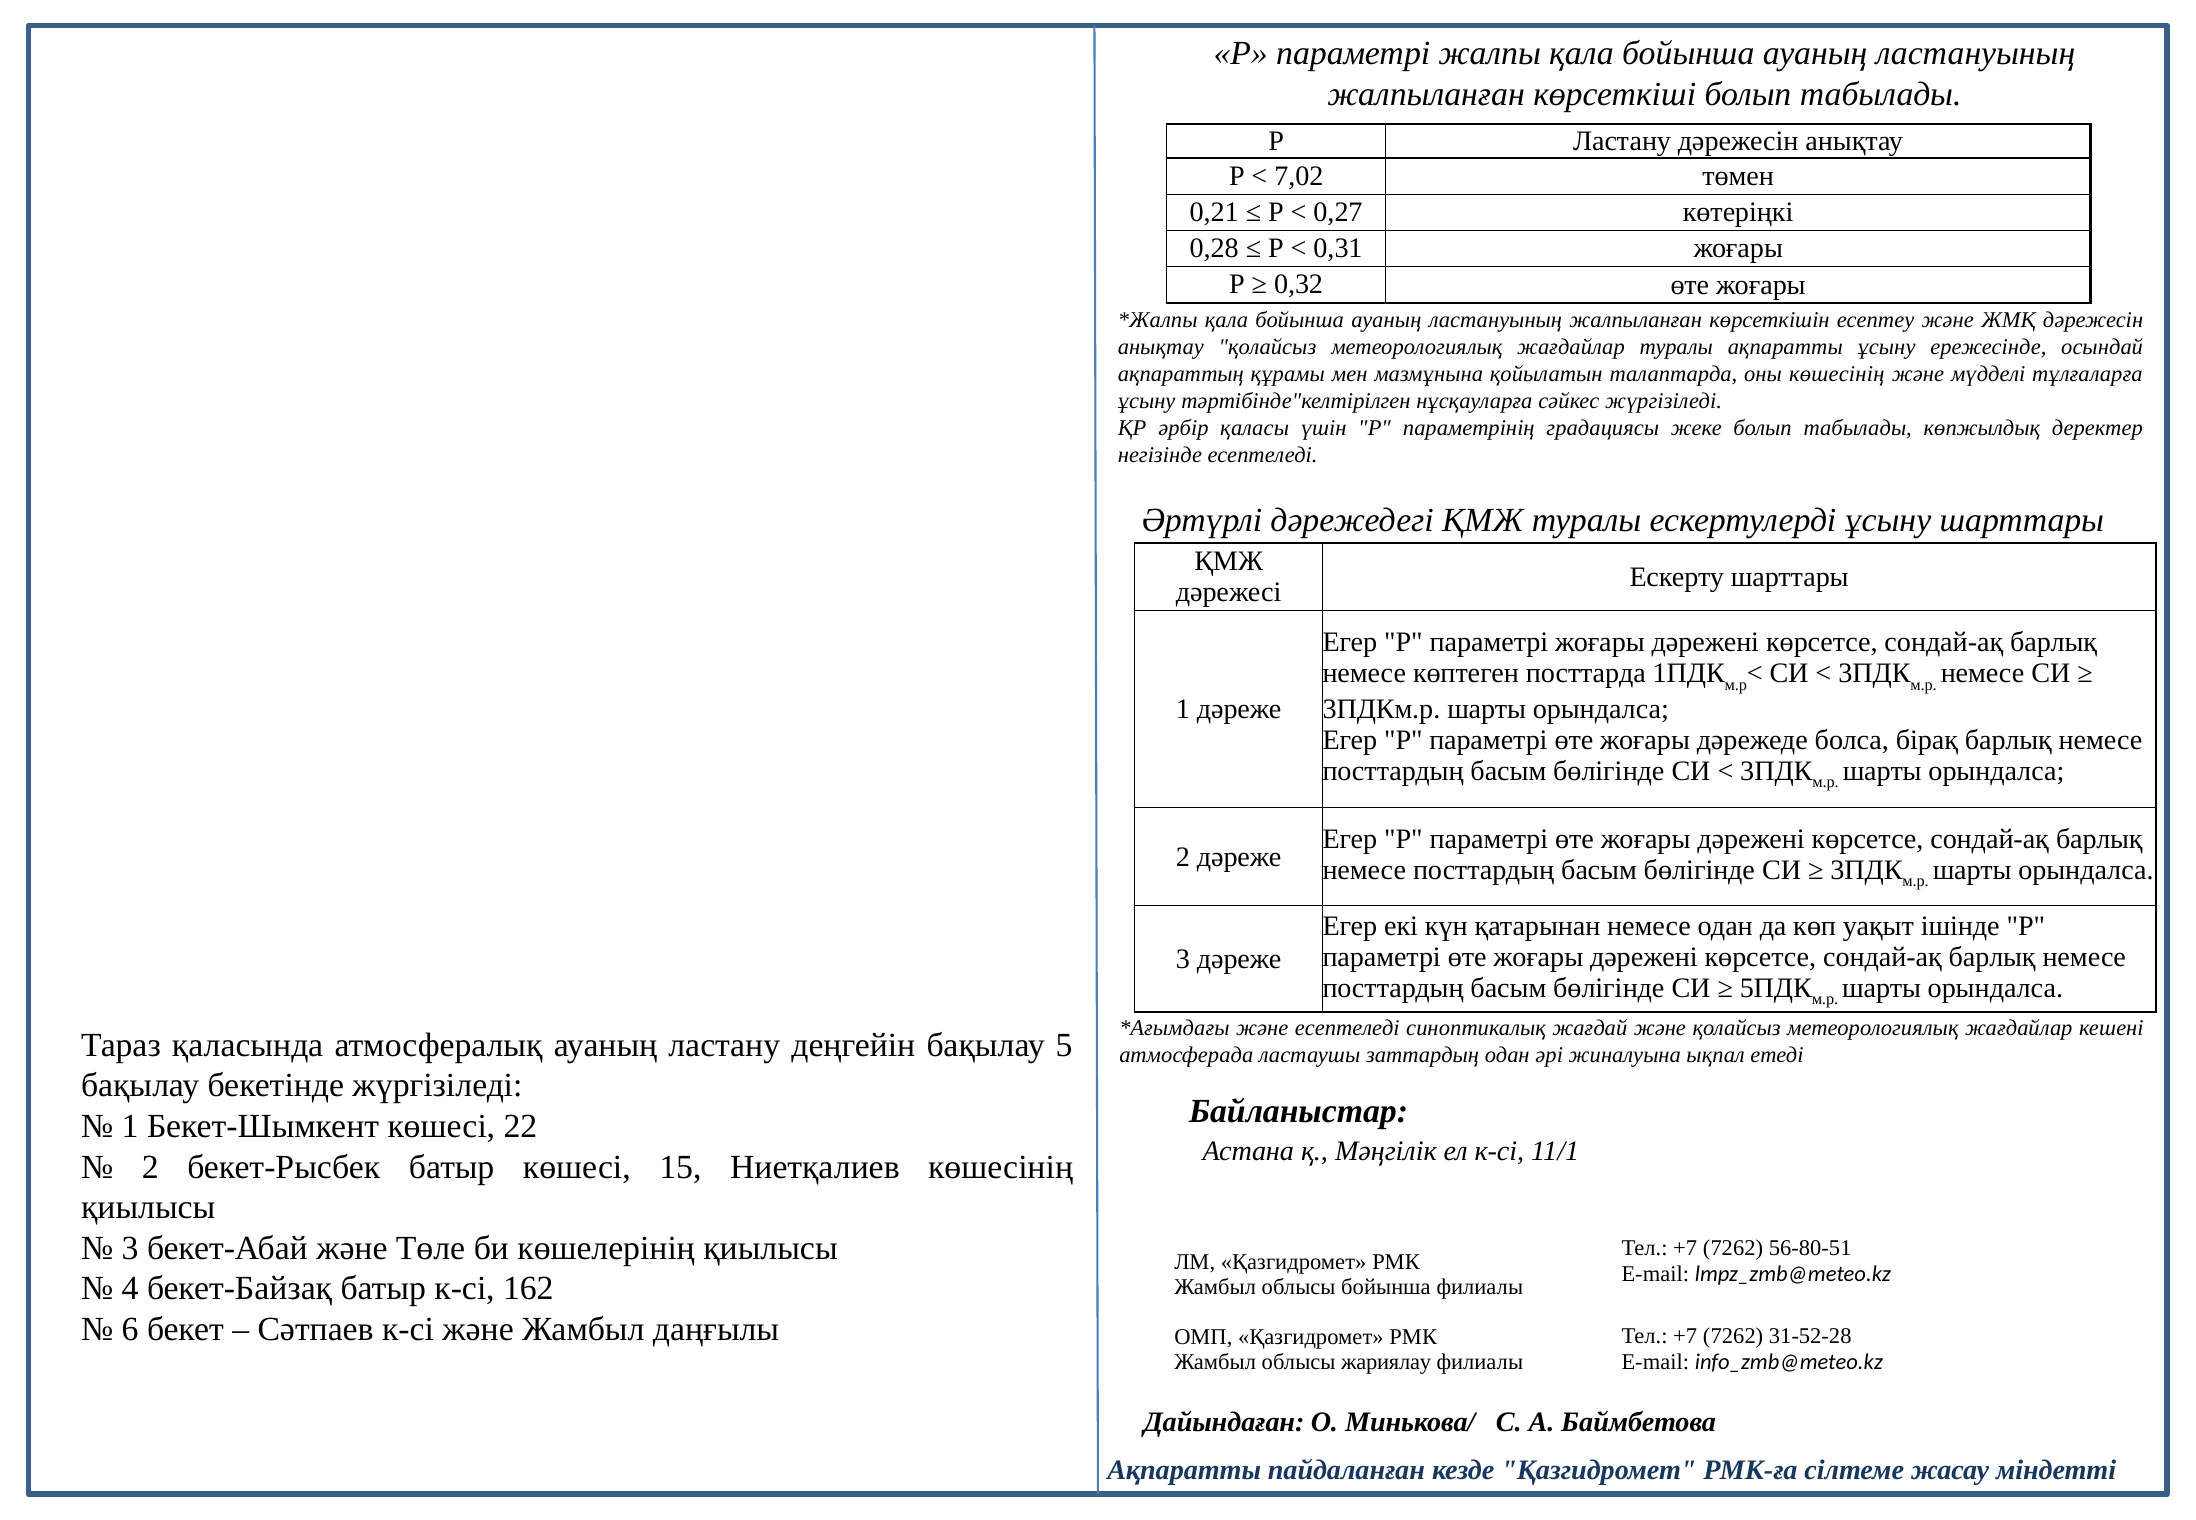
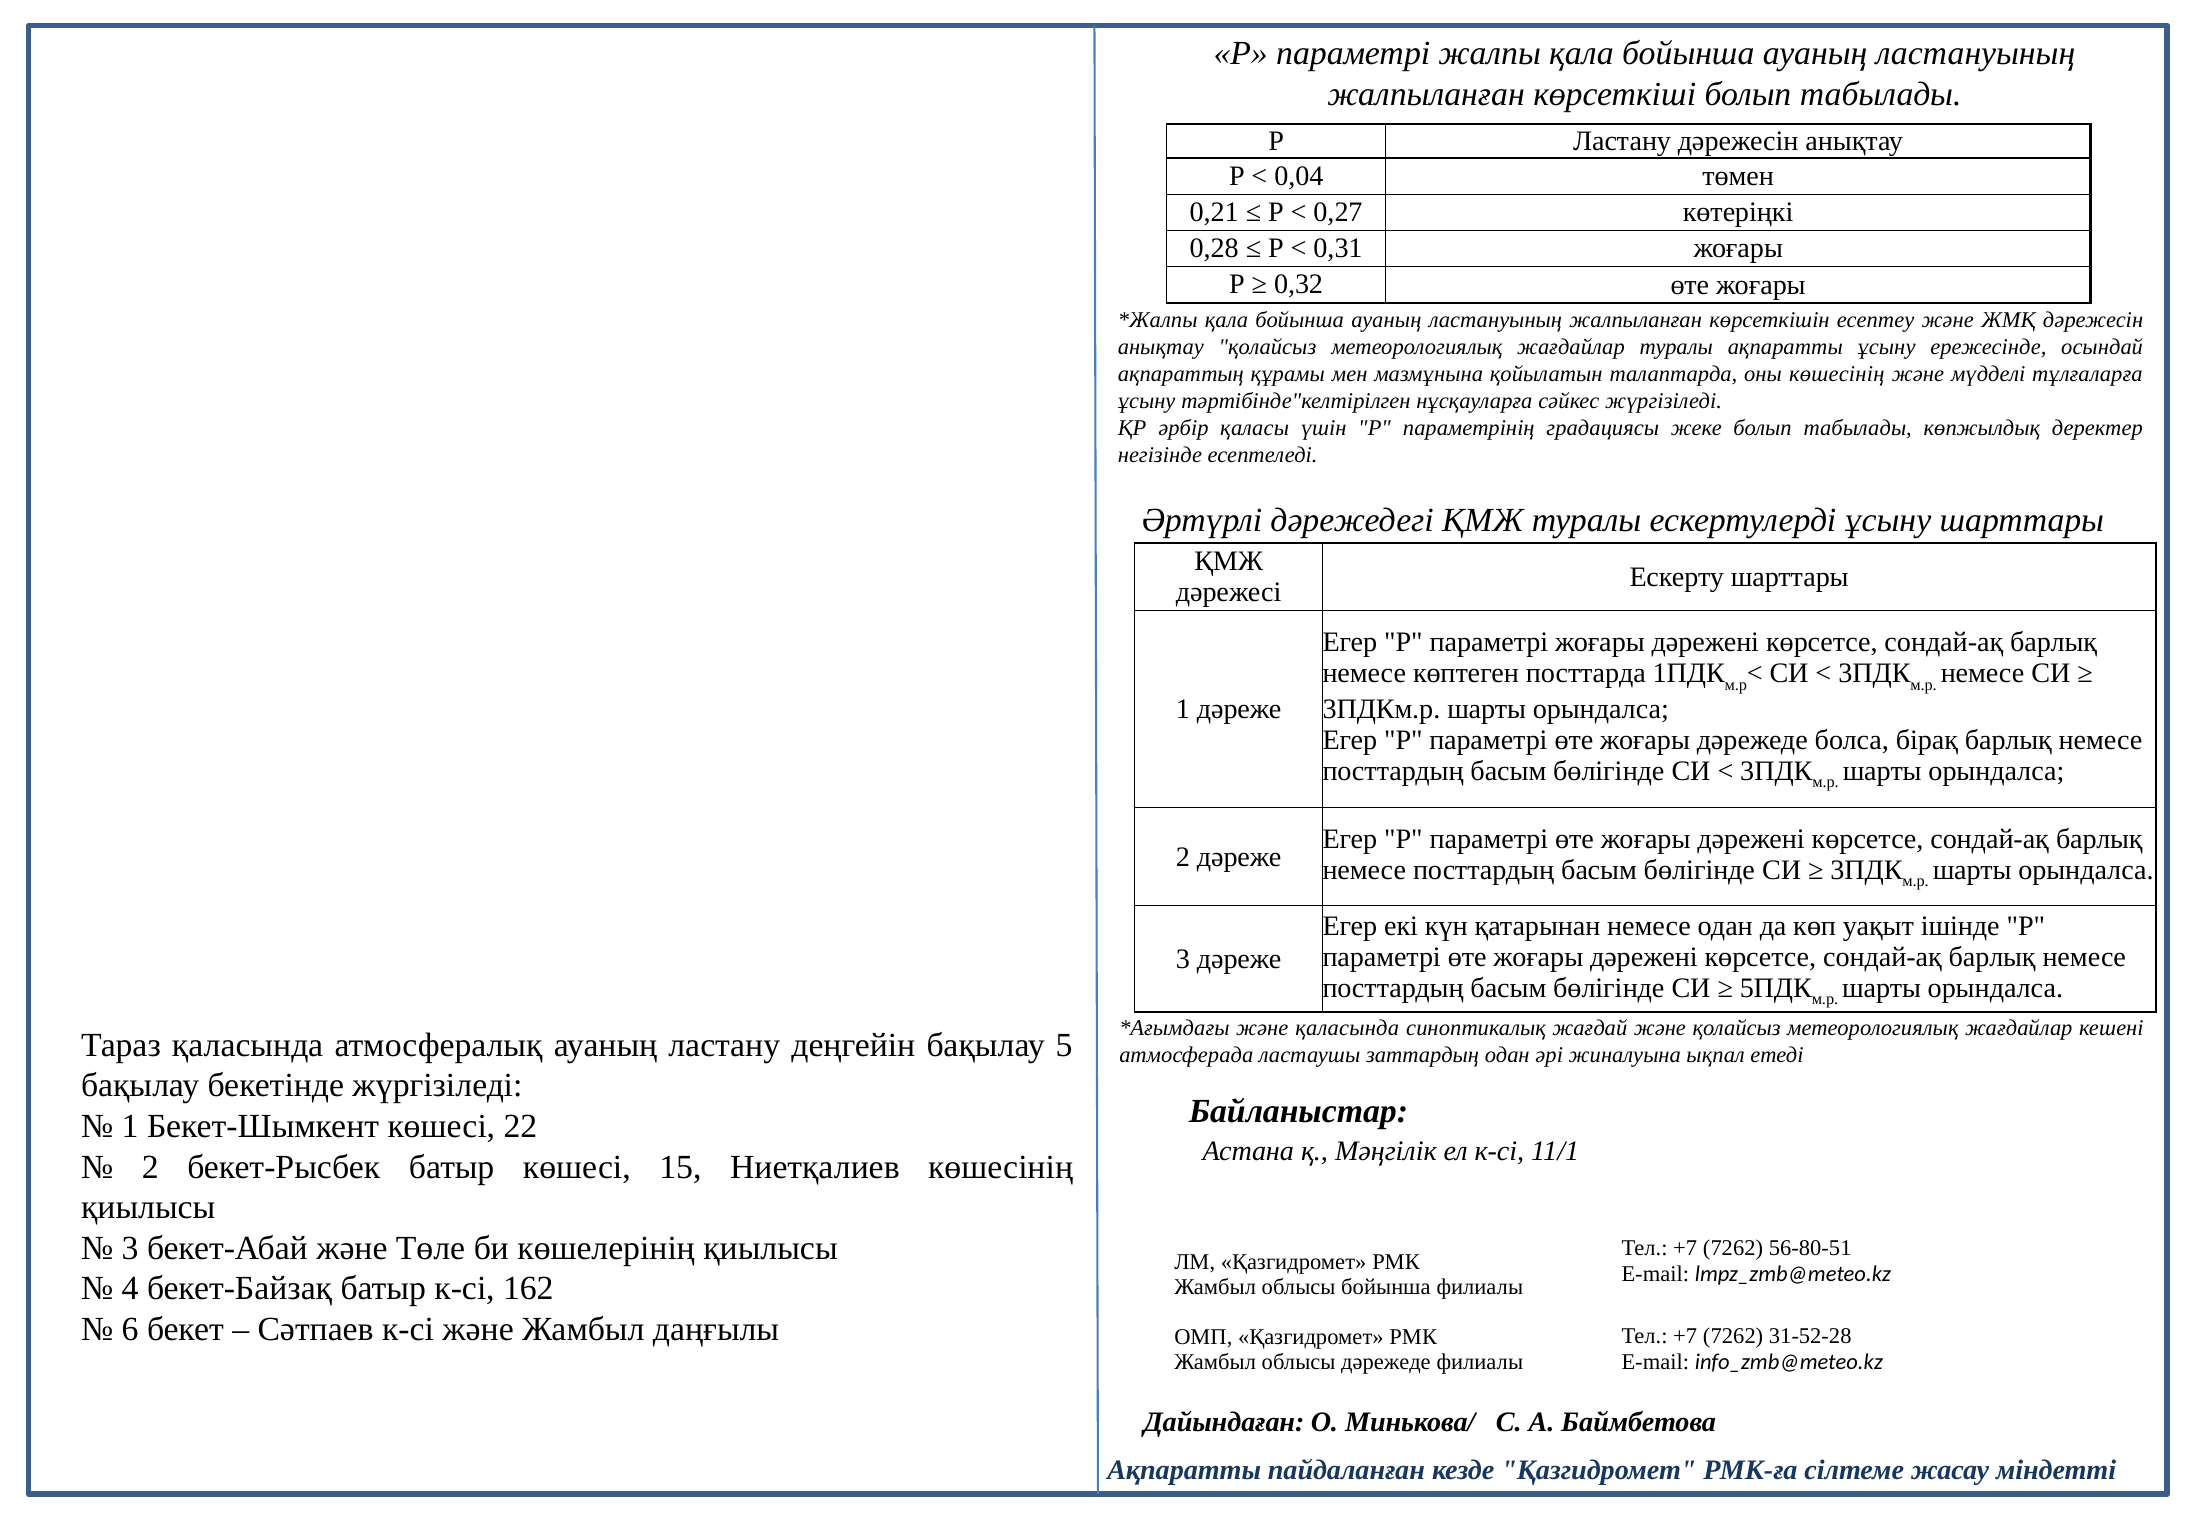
7,02: 7,02 -> 0,04
және есептеледі: есептеледі -> қаласында
облысы жариялау: жариялау -> дәрежеде
